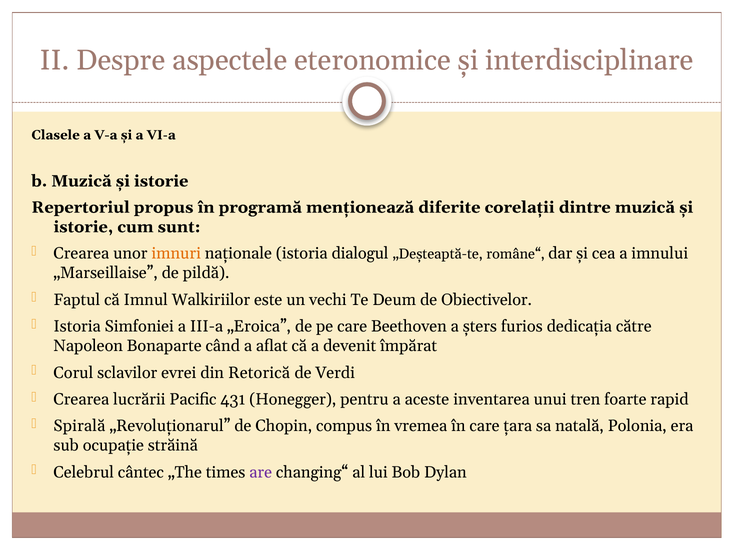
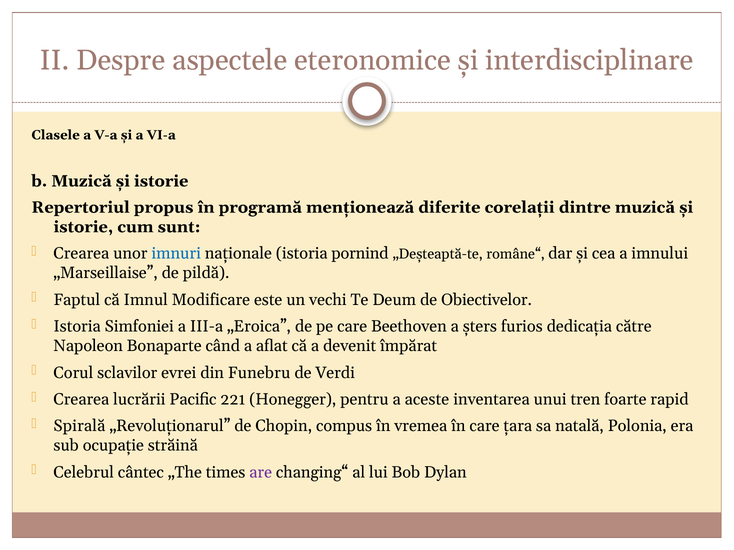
imnuri colour: orange -> blue
dialogul: dialogul -> pornind
Walkiriilor: Walkiriilor -> Modificare
Retorică: Retorică -> Funebru
431: 431 -> 221
